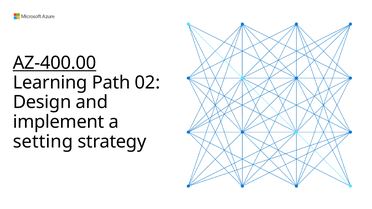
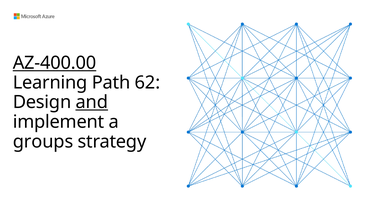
02: 02 -> 62
and underline: none -> present
setting: setting -> groups
